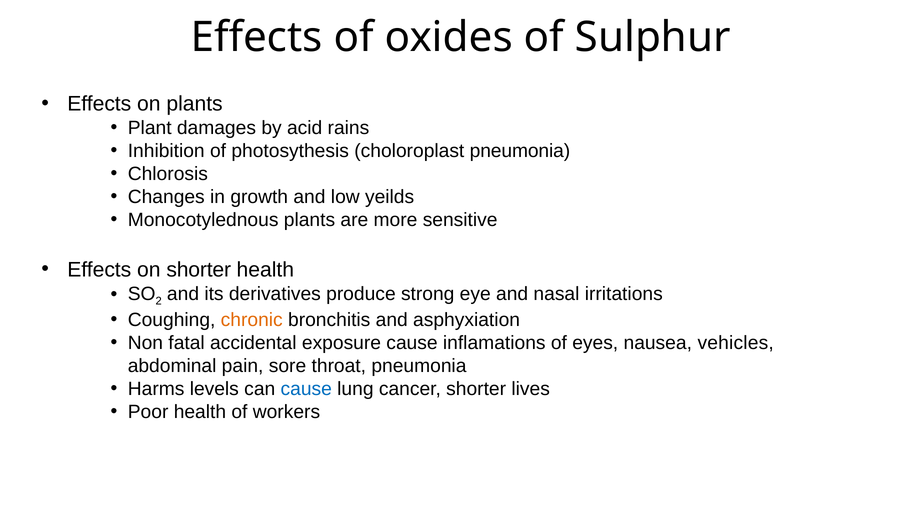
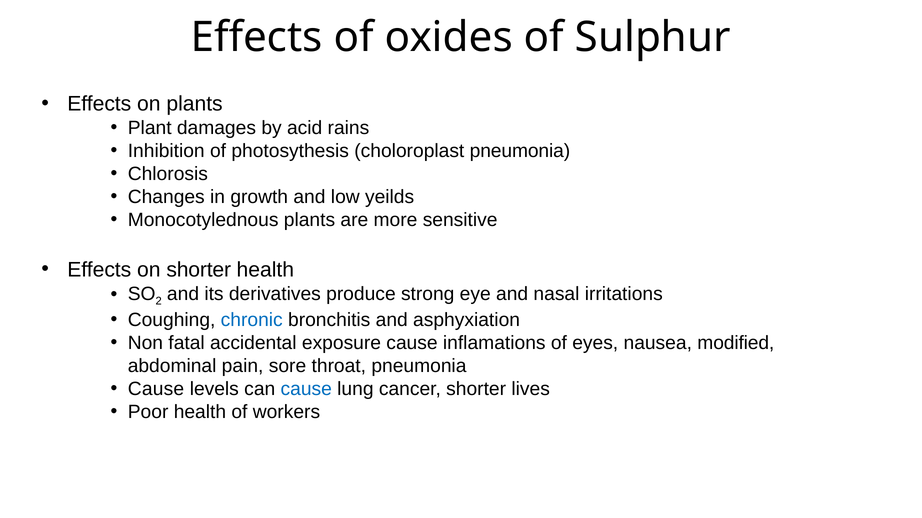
chronic colour: orange -> blue
vehicles: vehicles -> modified
Harms at (156, 389): Harms -> Cause
